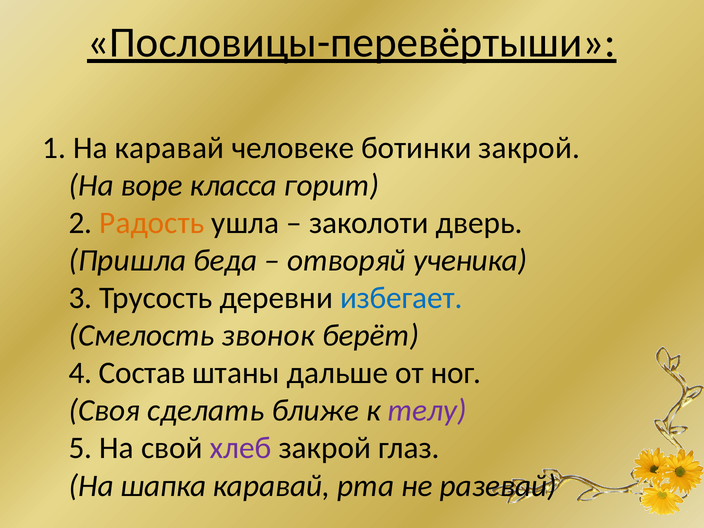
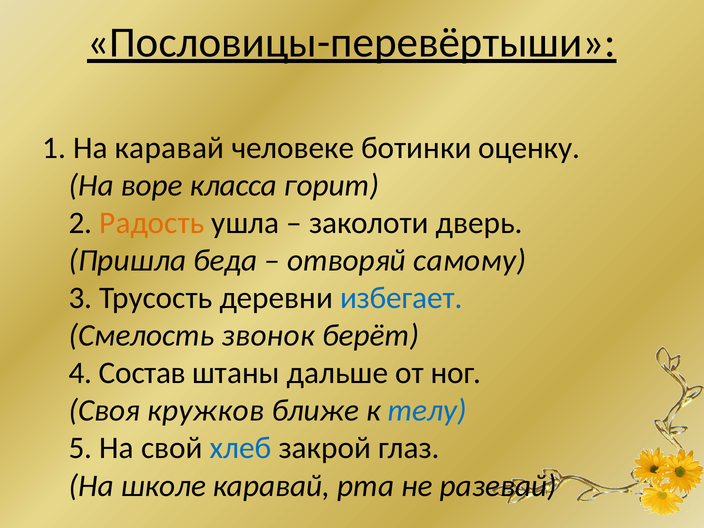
ботинки закрой: закрой -> оценку
ученика: ученика -> самому
сделать: сделать -> кружков
телу colour: purple -> blue
хлеб colour: purple -> blue
шапка: шапка -> школе
